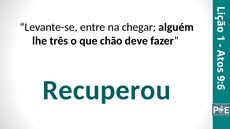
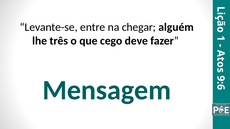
chão: chão -> cego
Recuperou: Recuperou -> Mensagem
